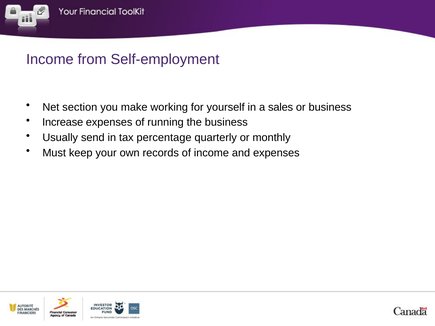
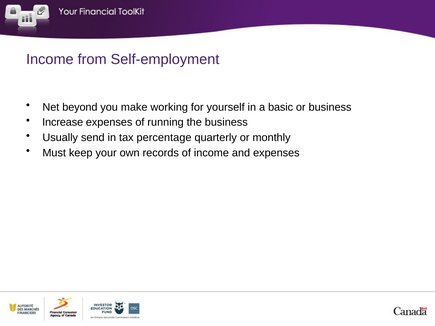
section: section -> beyond
sales: sales -> basic
